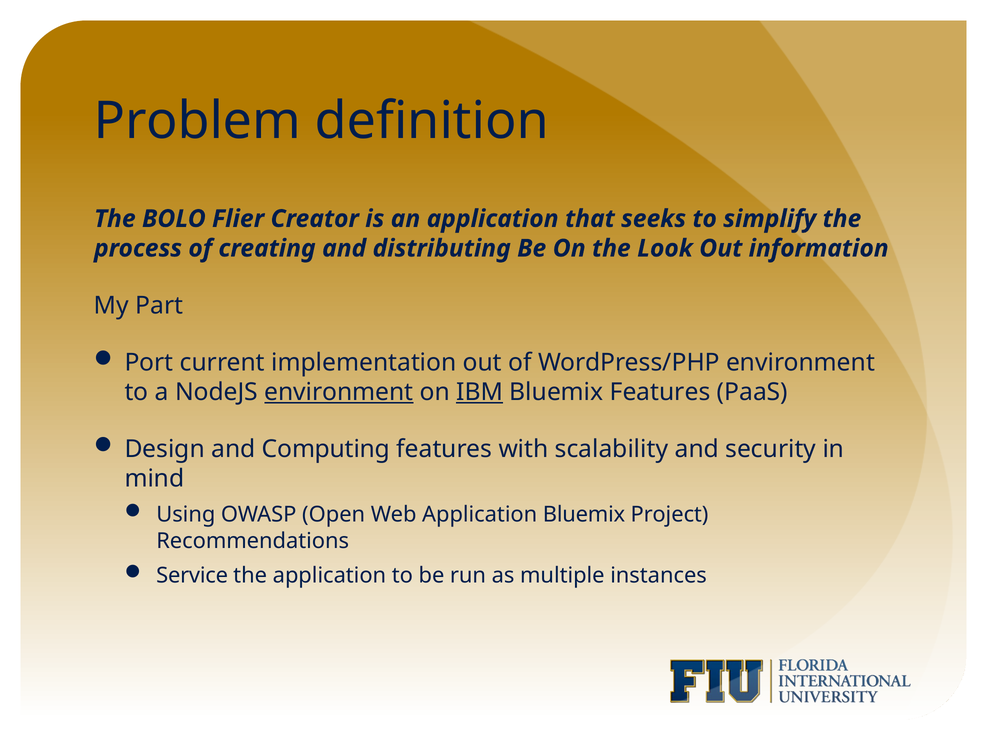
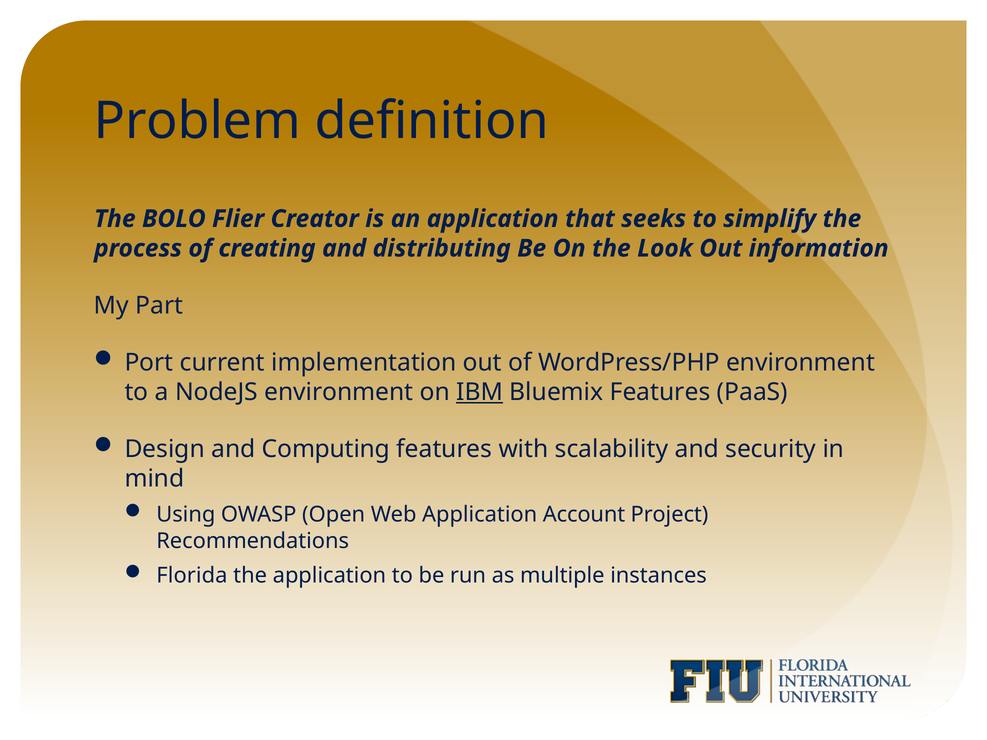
environment at (339, 392) underline: present -> none
Application Bluemix: Bluemix -> Account
Service: Service -> Florida
